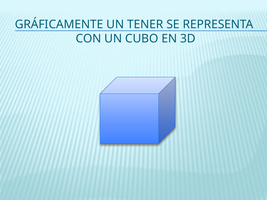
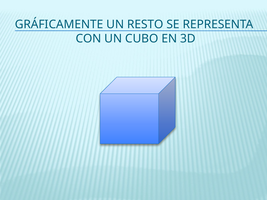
TENER: TENER -> RESTO
